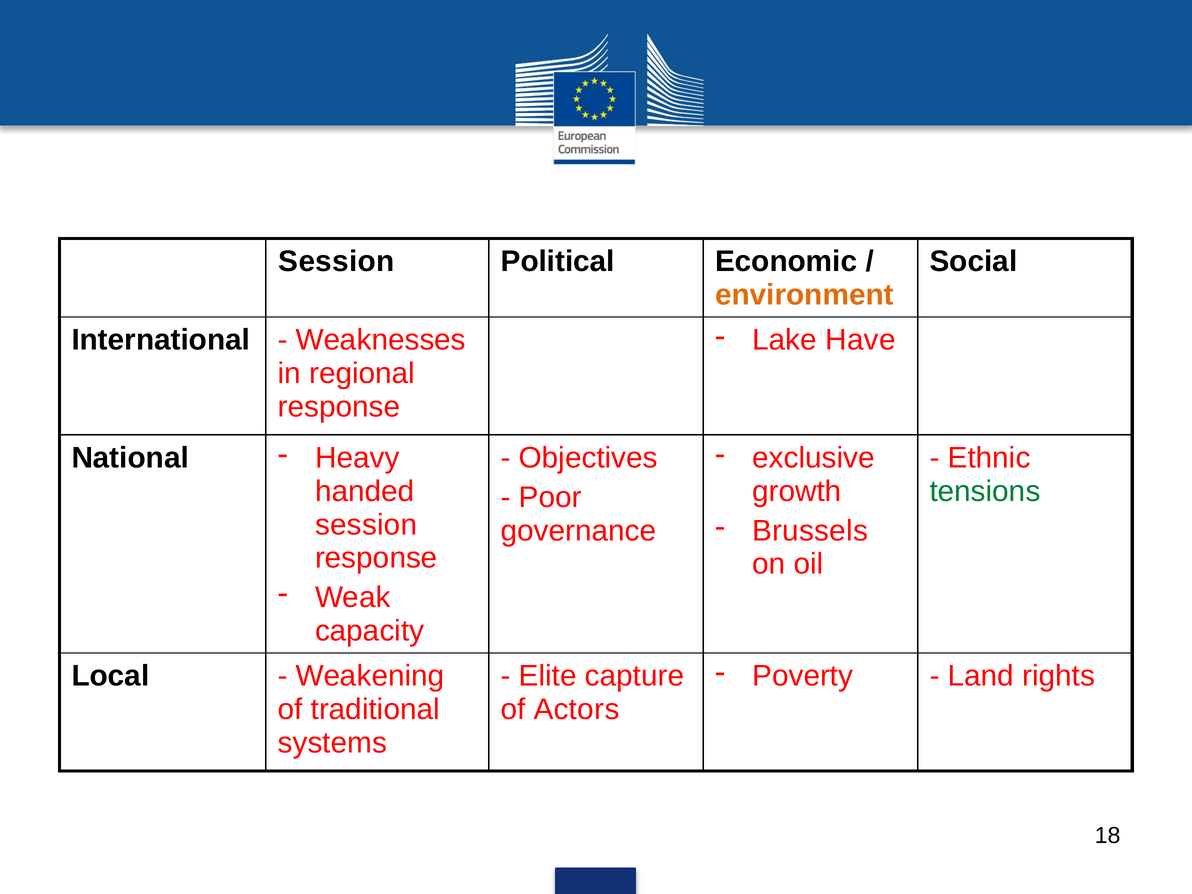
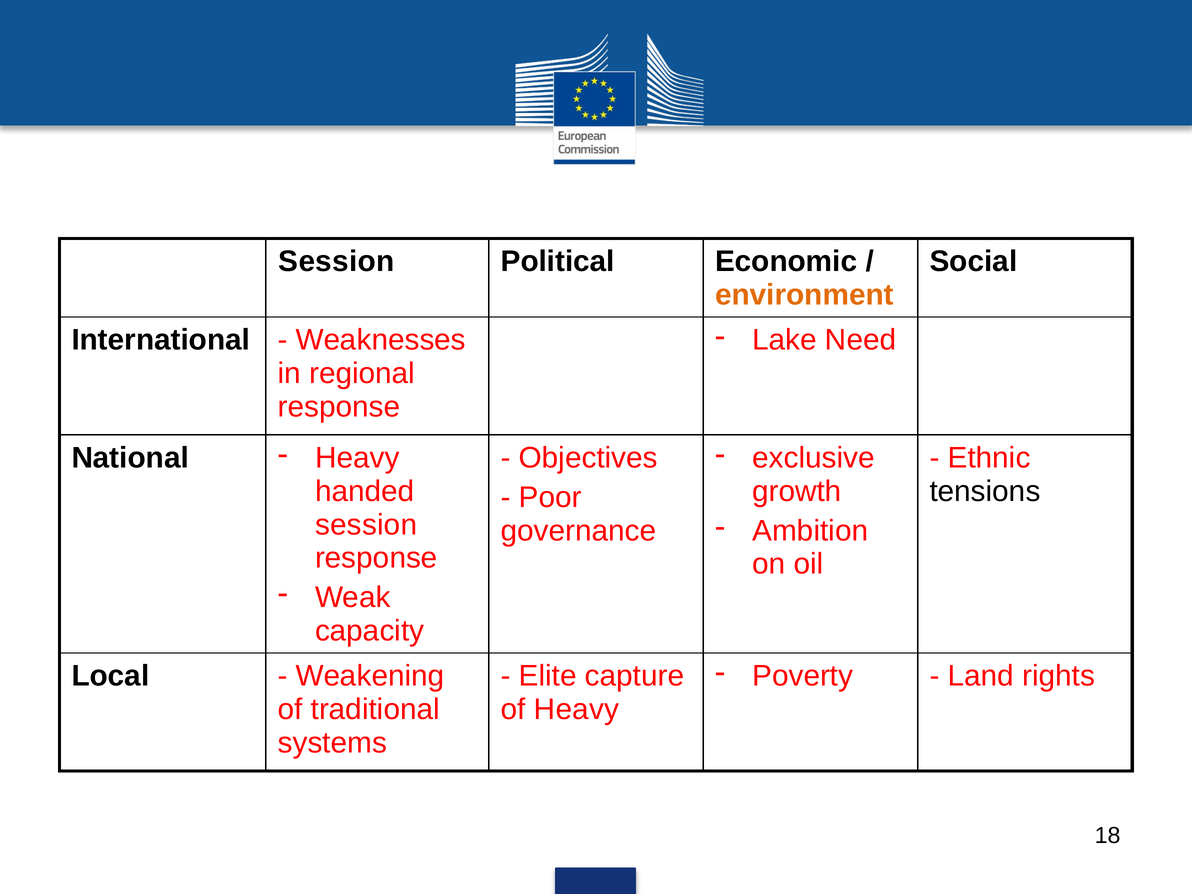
Have: Have -> Need
tensions colour: green -> black
Brussels: Brussels -> Ambition
of Actors: Actors -> Heavy
